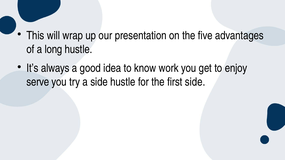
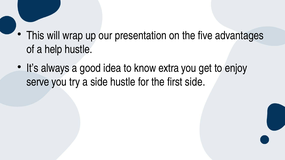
long: long -> help
work: work -> extra
